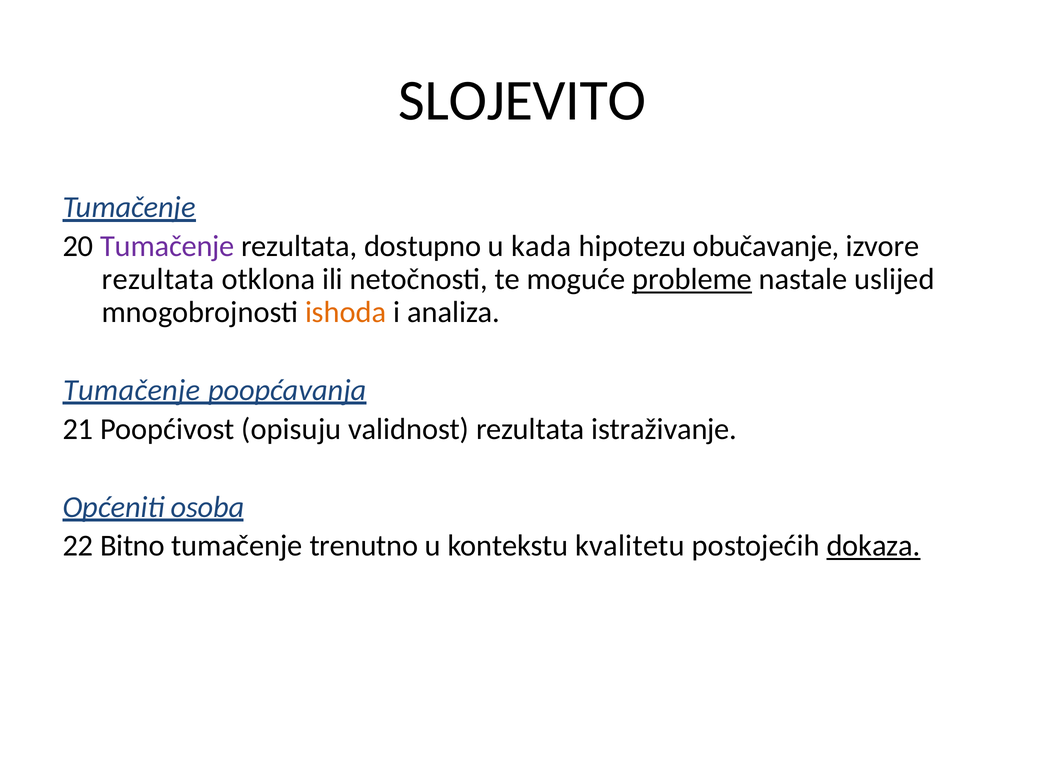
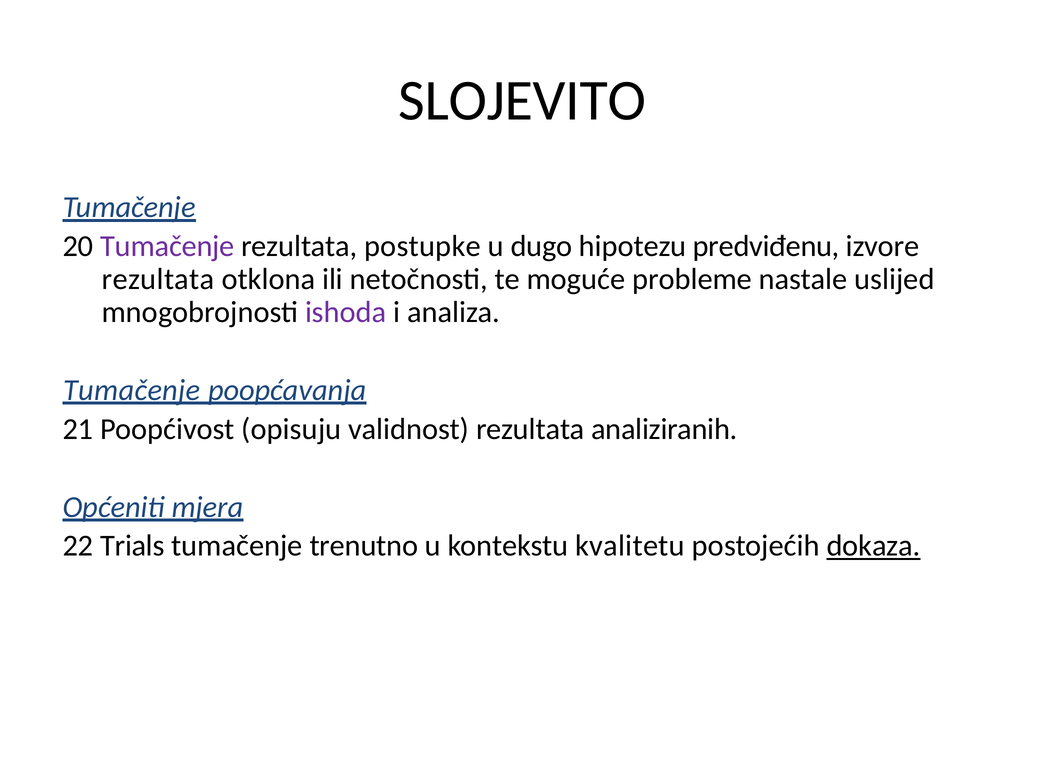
dostupno: dostupno -> postupke
kada: kada -> dugo
obučavanje: obučavanje -> predviđenu
probleme underline: present -> none
ishoda colour: orange -> purple
istraživanje: istraživanje -> analiziranih
osoba: osoba -> mjera
Bitno: Bitno -> Trials
